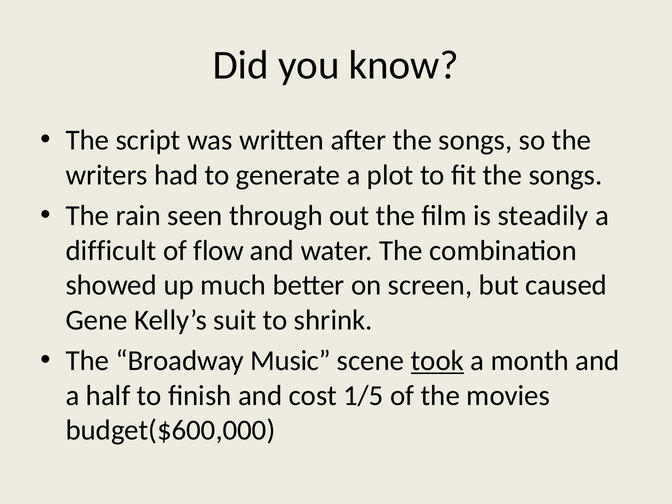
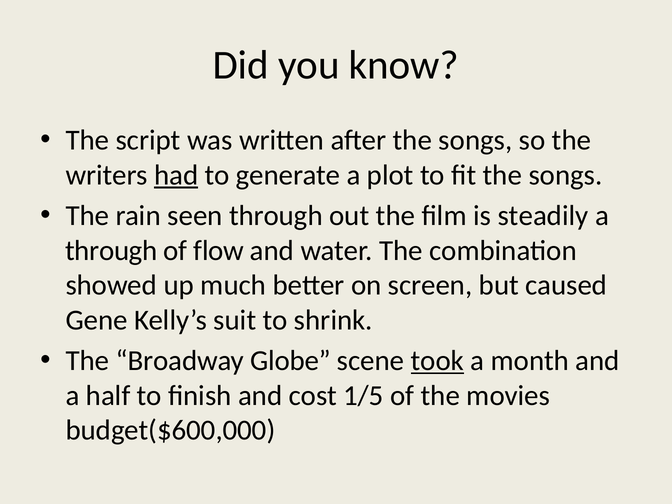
had underline: none -> present
difficult at (111, 251): difficult -> through
Music: Music -> Globe
